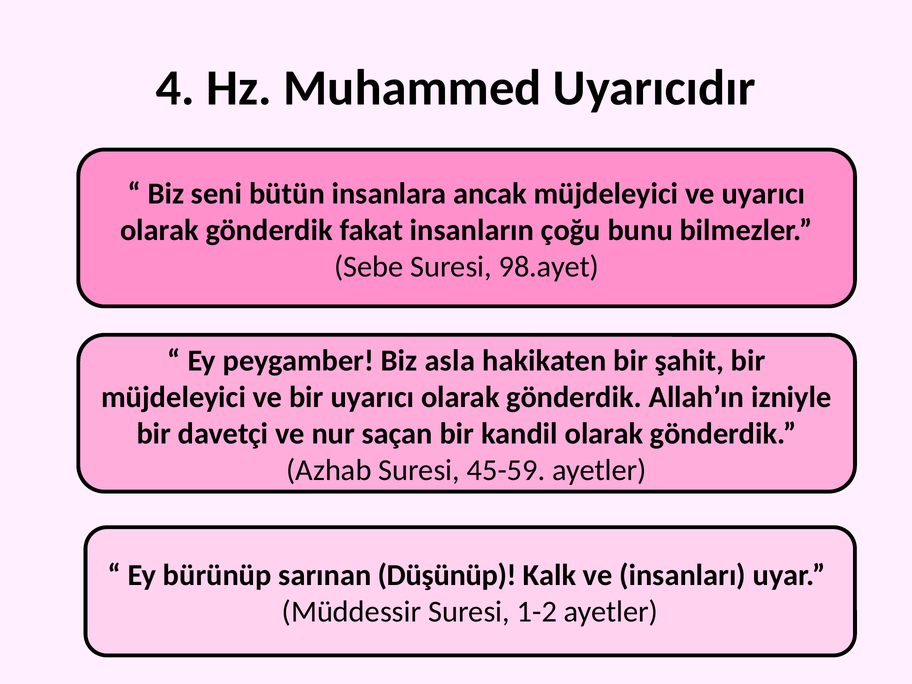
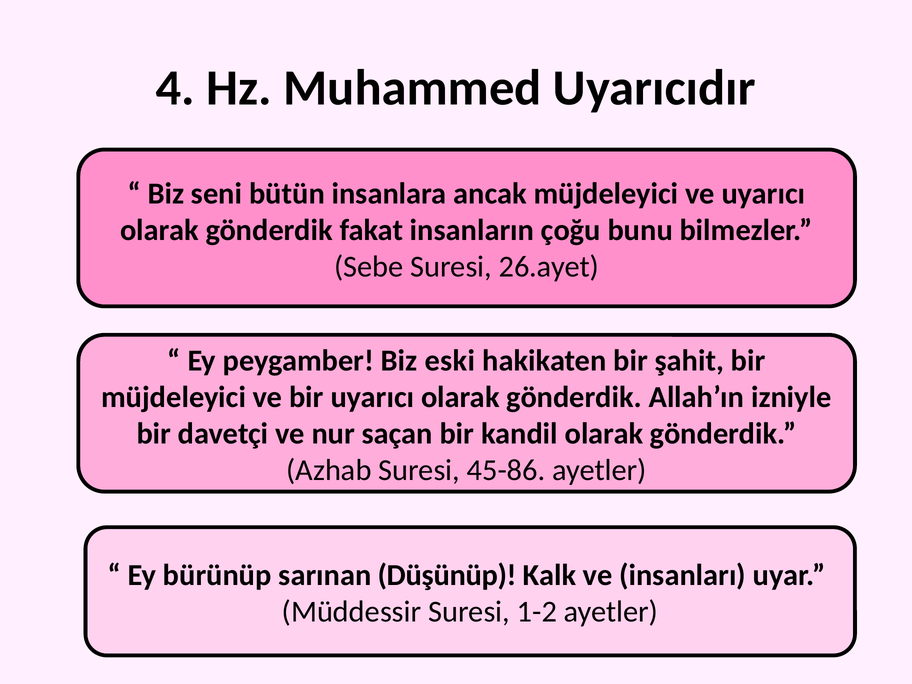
98.ayet: 98.ayet -> 26.ayet
asla: asla -> eski
45-59: 45-59 -> 45-86
